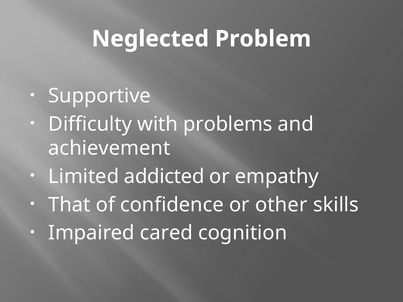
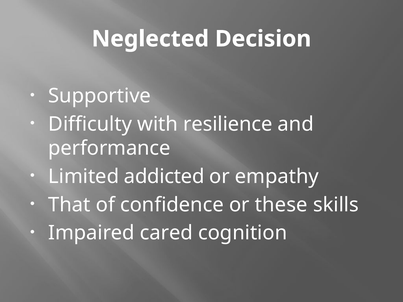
Problem: Problem -> Decision
problems: problems -> resilience
achievement: achievement -> performance
other: other -> these
